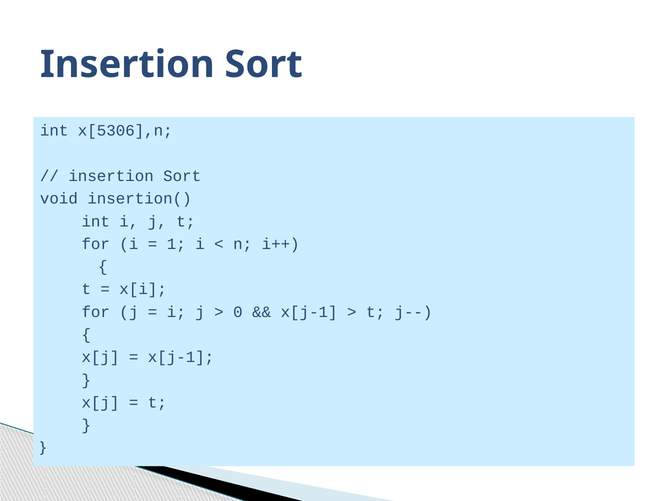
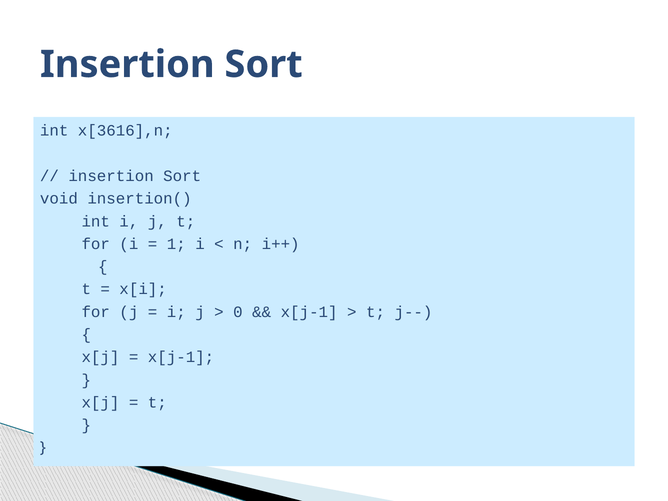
x[5306],n: x[5306],n -> x[3616],n
